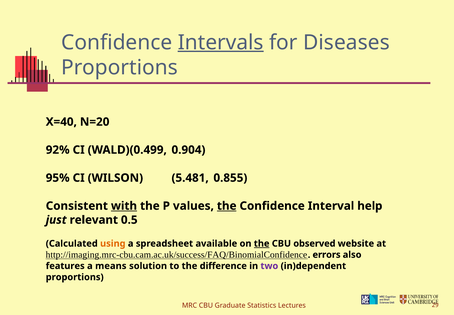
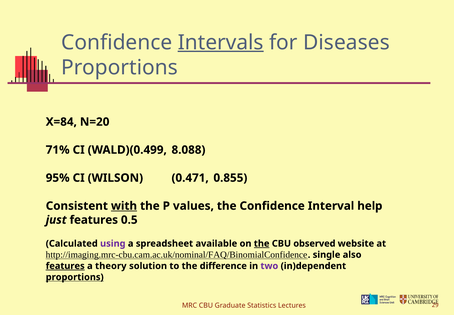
X=40: X=40 -> X=84
92%: 92% -> 71%
0.904: 0.904 -> 8.088
5.481: 5.481 -> 0.471
the at (227, 206) underline: present -> none
just relevant: relevant -> features
using colour: orange -> purple
http://imaging.mrc-cbu.cam.ac.uk/success/FAQ/BinomialConfidence: http://imaging.mrc-cbu.cam.ac.uk/success/FAQ/BinomialConfidence -> http://imaging.mrc-cbu.cam.ac.uk/nominal/FAQ/BinomialConfidence
errors: errors -> single
features at (65, 265) underline: none -> present
means: means -> theory
proportions at (75, 277) underline: none -> present
